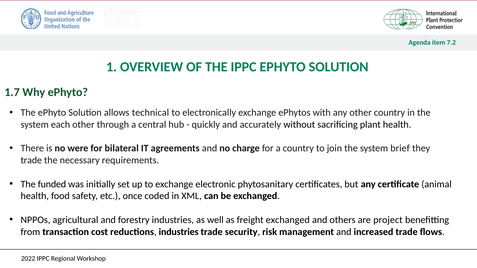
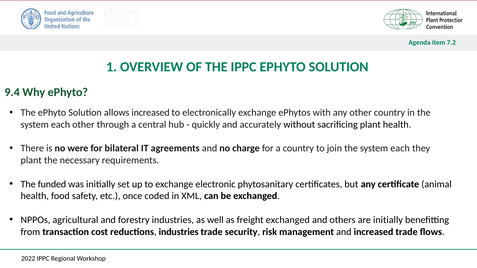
1.7: 1.7 -> 9.4
allows technical: technical -> increased
join the system brief: brief -> each
trade at (31, 160): trade -> plant
are project: project -> initially
